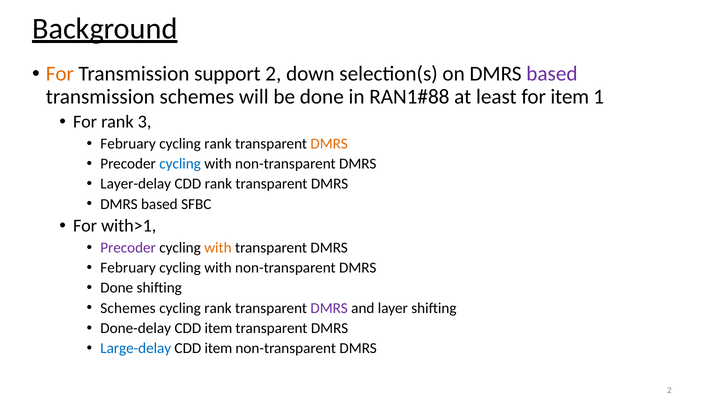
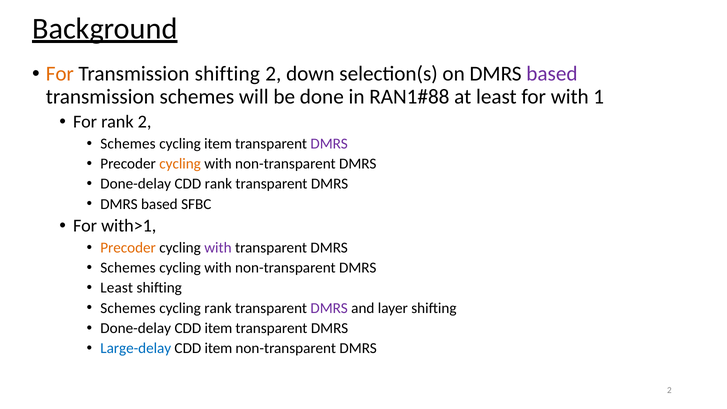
Transmission support: support -> shifting
for item: item -> with
rank 3: 3 -> 2
February at (128, 144): February -> Schemes
rank at (218, 144): rank -> item
DMRS at (329, 144) colour: orange -> purple
cycling at (180, 164) colour: blue -> orange
Layer-delay at (136, 184): Layer-delay -> Done-delay
Precoder at (128, 248) colour: purple -> orange
with at (218, 248) colour: orange -> purple
February at (128, 268): February -> Schemes
Done at (117, 288): Done -> Least
